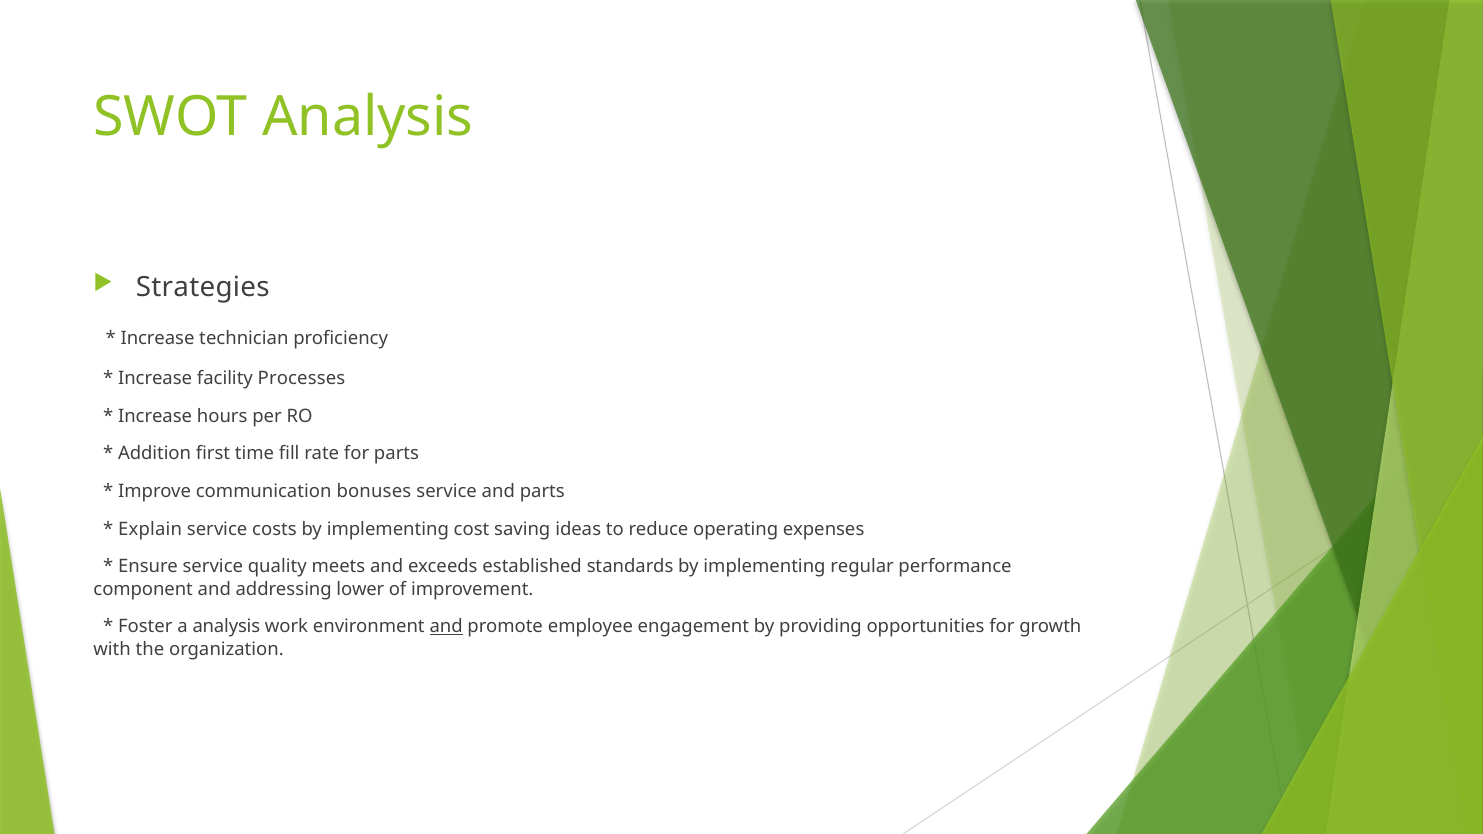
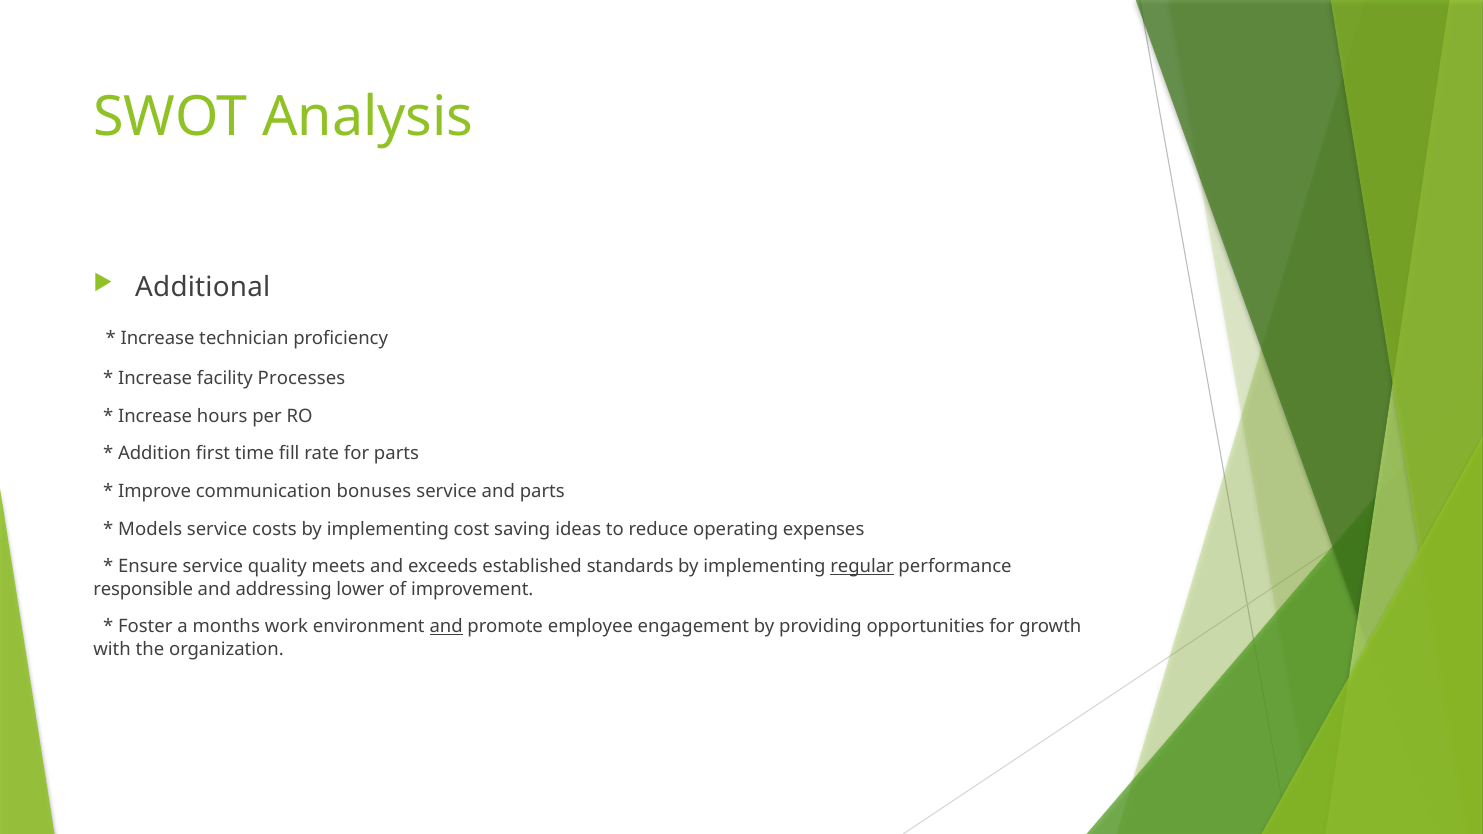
Strategies: Strategies -> Additional
Explain: Explain -> Models
regular underline: none -> present
component: component -> responsible
a analysis: analysis -> months
